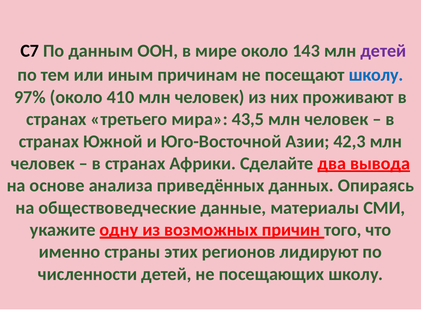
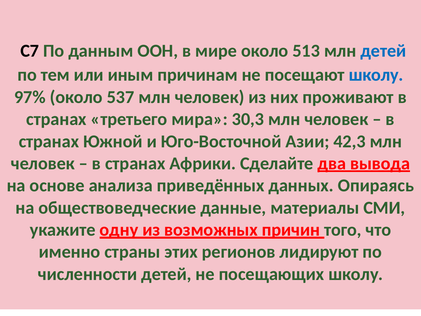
143: 143 -> 513
детей at (383, 51) colour: purple -> blue
410: 410 -> 537
43,5: 43,5 -> 30,3
